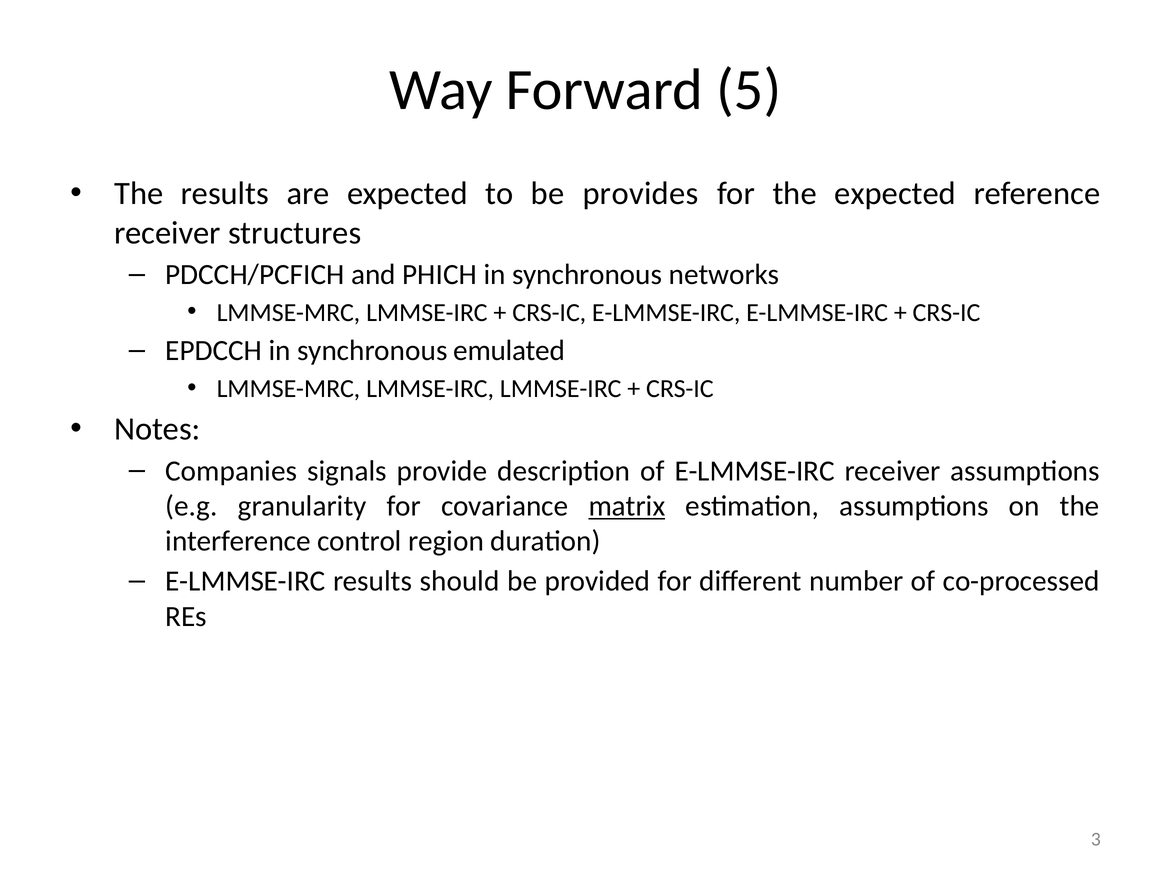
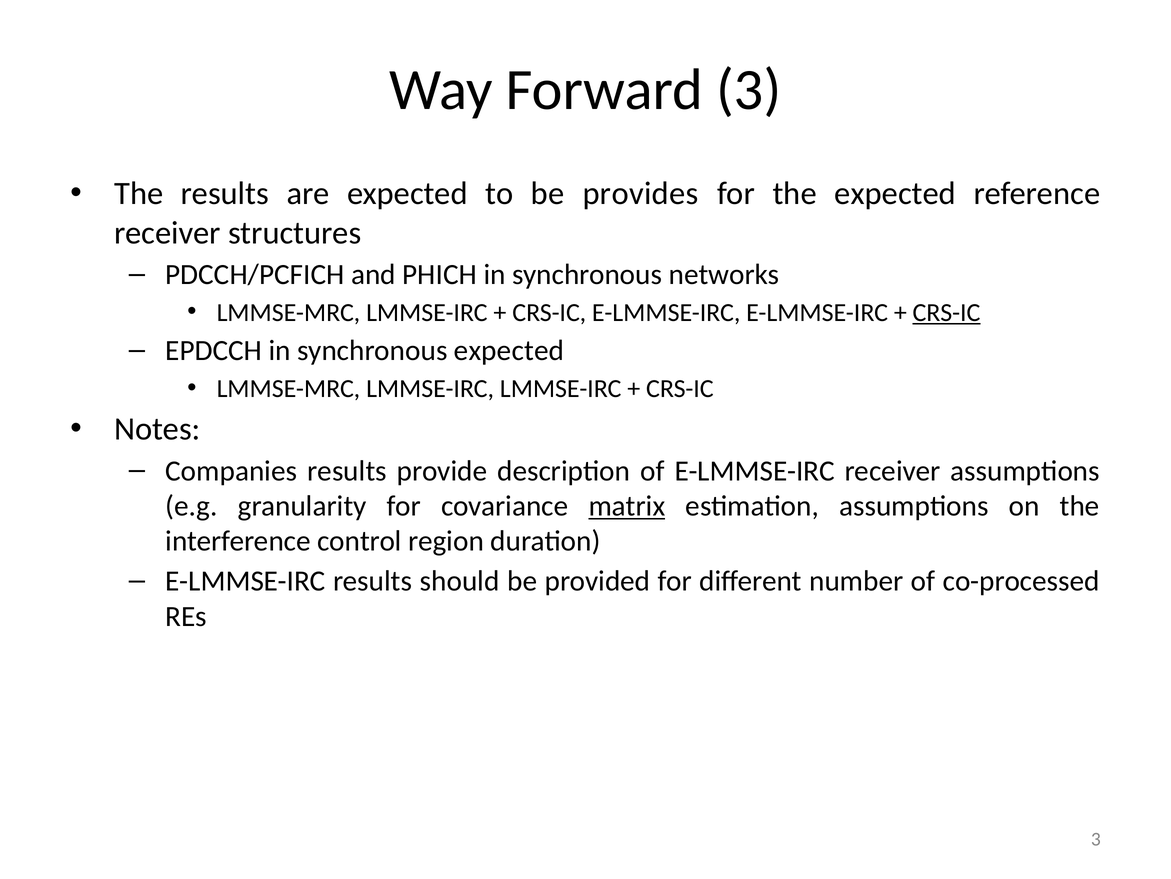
Forward 5: 5 -> 3
CRS-IC at (946, 312) underline: none -> present
synchronous emulated: emulated -> expected
Companies signals: signals -> results
